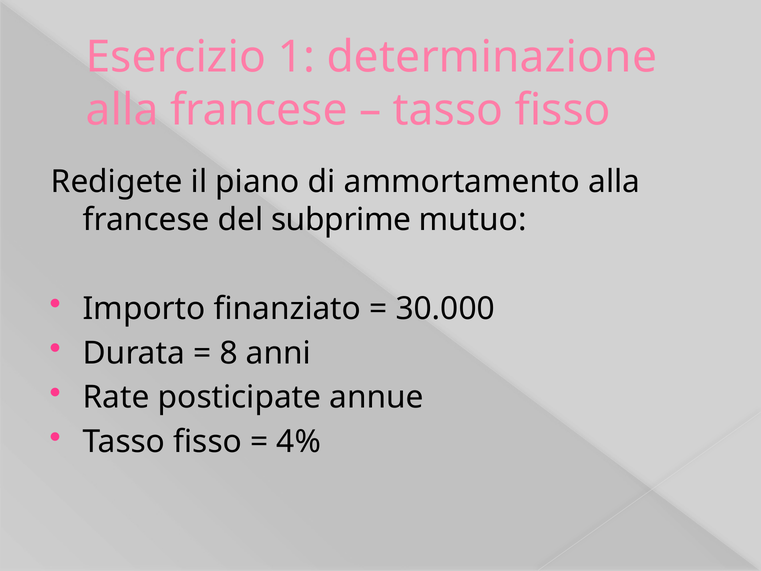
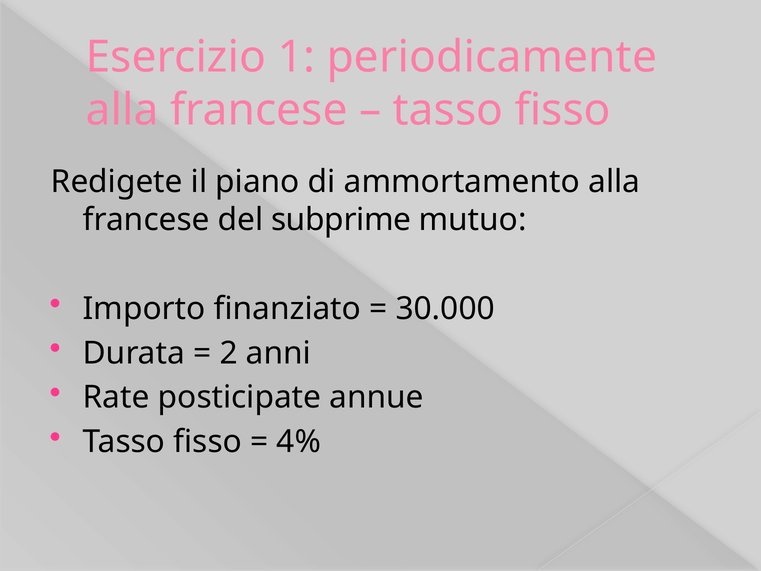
determinazione: determinazione -> periodicamente
8: 8 -> 2
